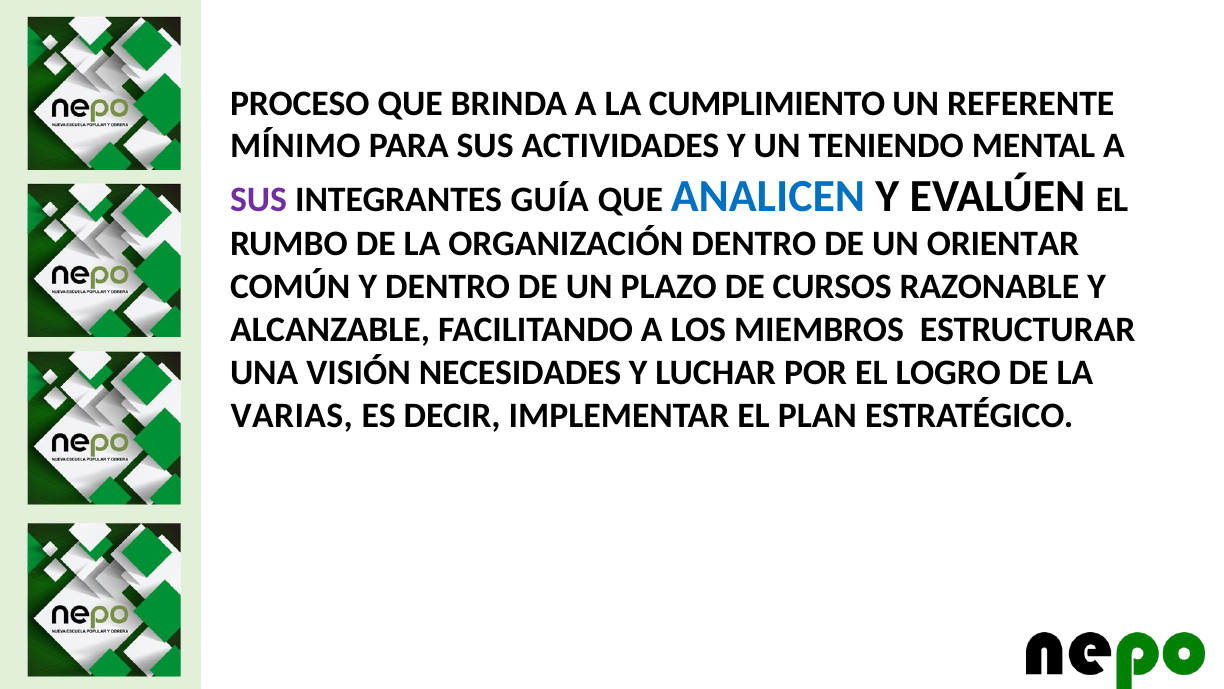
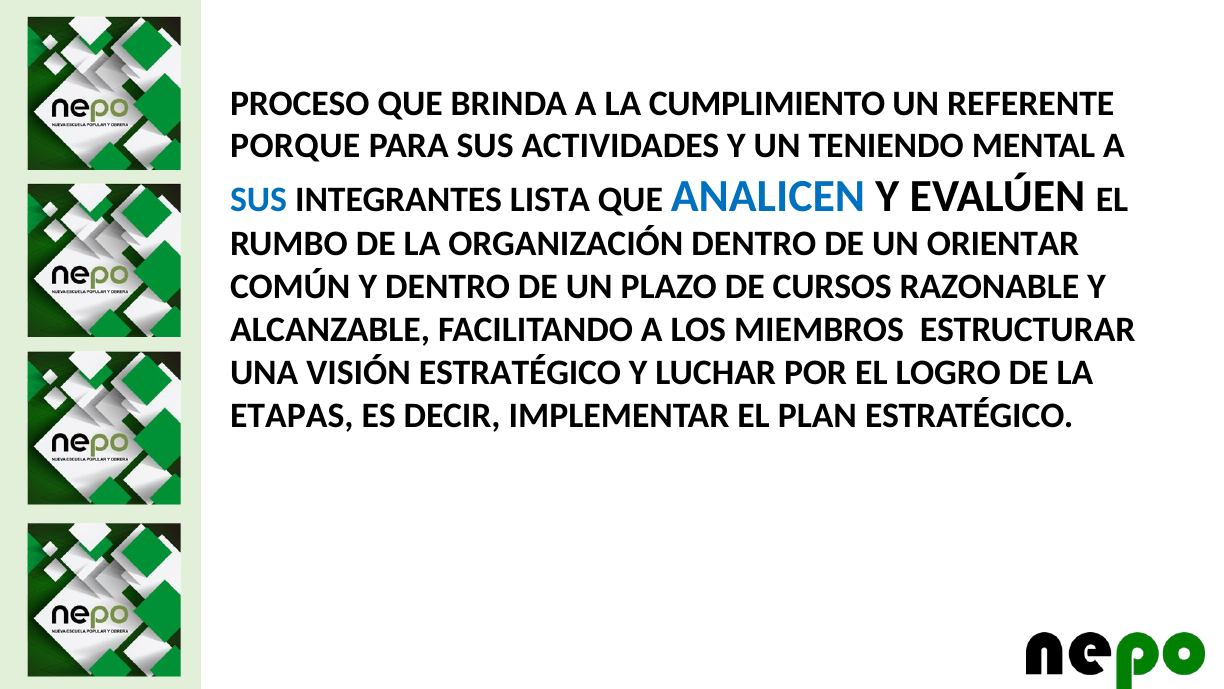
MÍNIMO: MÍNIMO -> PORQUE
SUS at (258, 199) colour: purple -> blue
GUÍA: GUÍA -> LISTA
VISIÓN NECESIDADES: NECESIDADES -> ESTRATÉGICO
VARIAS: VARIAS -> ETAPAS
